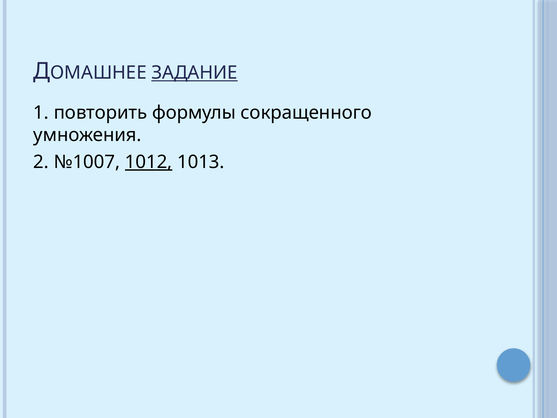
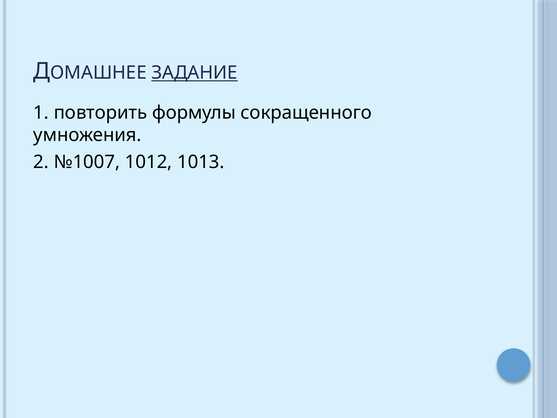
1012 underline: present -> none
